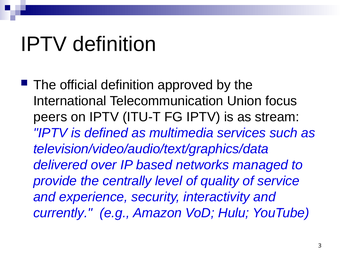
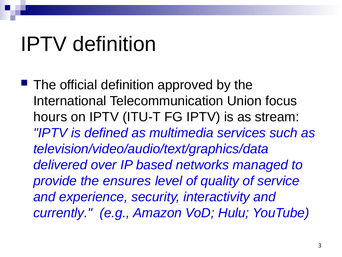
peers: peers -> hours
centrally: centrally -> ensures
